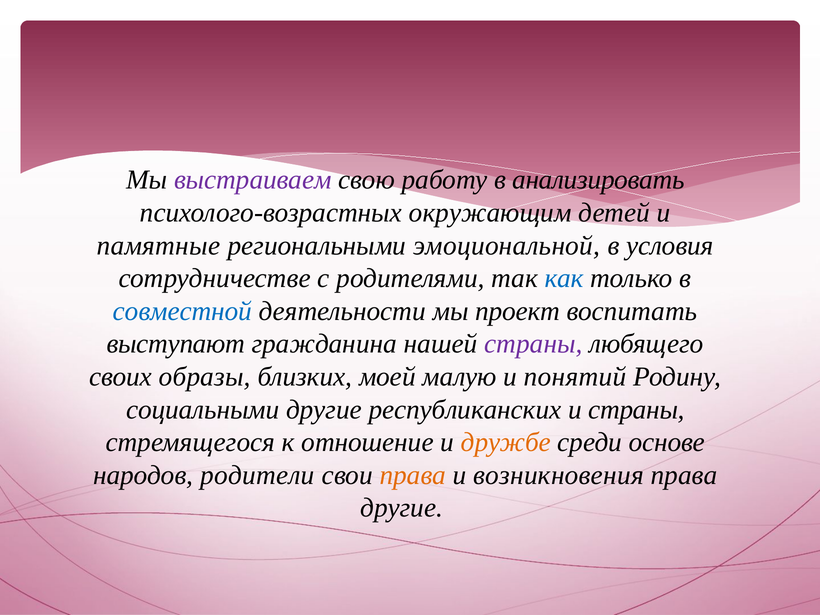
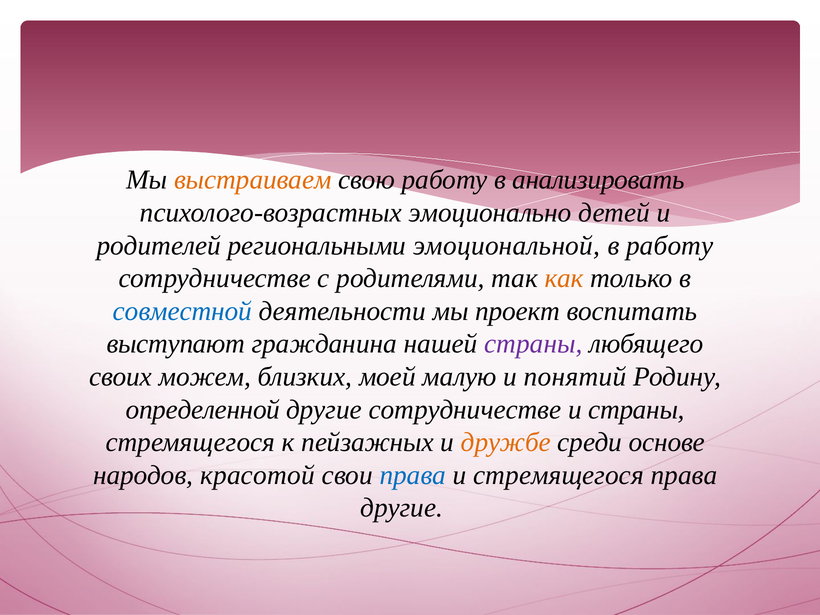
выстраиваем colour: purple -> orange
окружающим: окружающим -> эмоционально
памятные: памятные -> родителей
в условия: условия -> работу
как colour: blue -> orange
образы: образы -> можем
социальными: социальными -> определенной
другие республиканских: республиканских -> сотрудничестве
отношение: отношение -> пейзажных
родители: родители -> красотой
права at (413, 475) colour: orange -> blue
и возникновения: возникновения -> стремящегося
